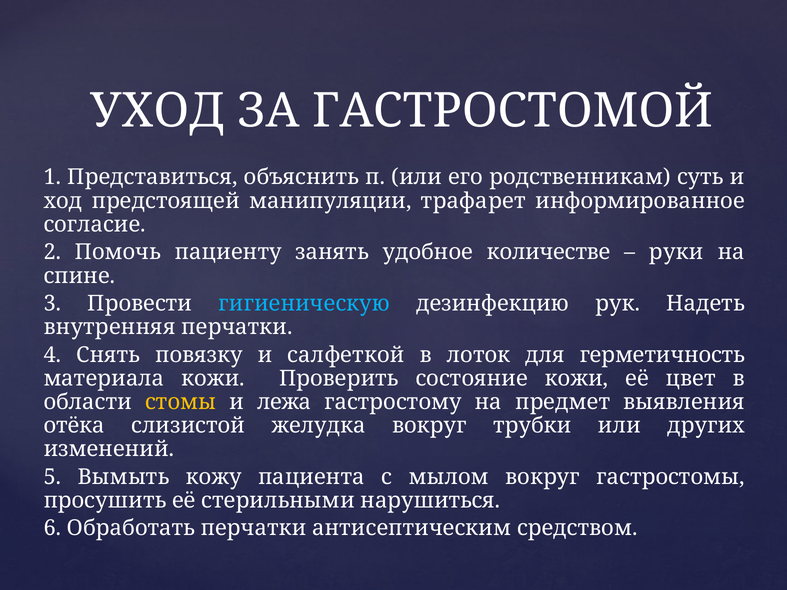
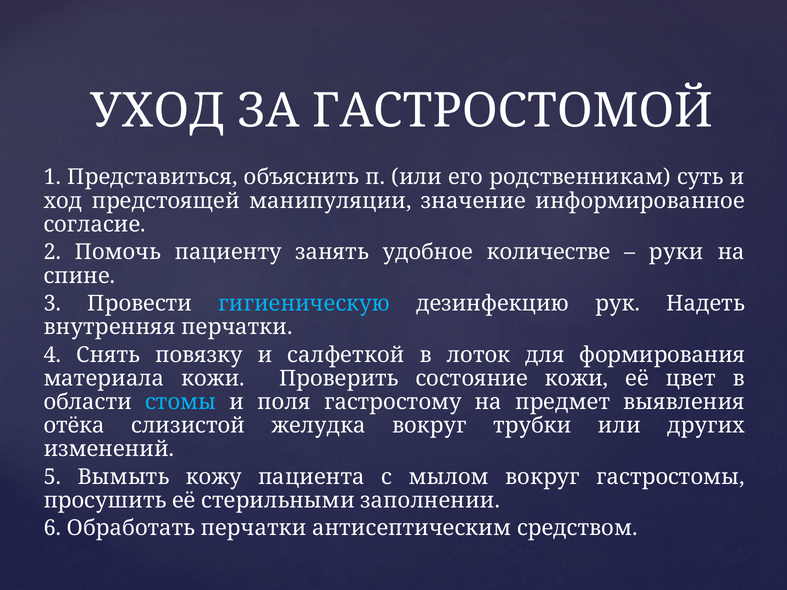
трафарет: трафарет -> значение
герметичность: герметичность -> формирования
стомы colour: yellow -> light blue
лежа: лежа -> поля
нарушиться: нарушиться -> заполнении
